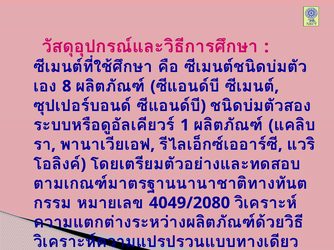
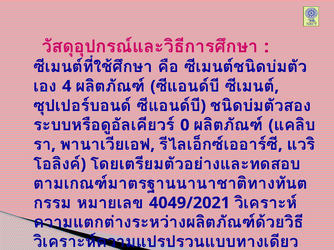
8: 8 -> 4
1: 1 -> 0
4049/2080: 4049/2080 -> 4049/2021
